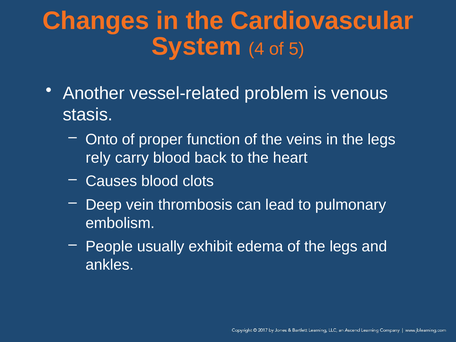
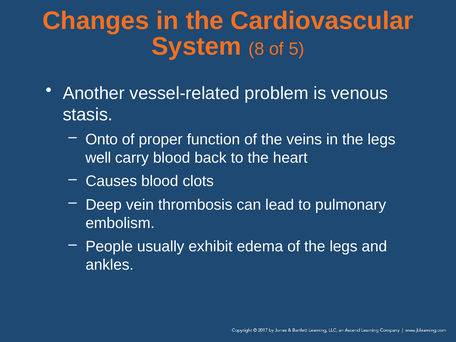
4: 4 -> 8
rely: rely -> well
